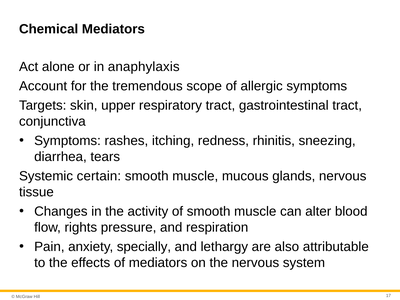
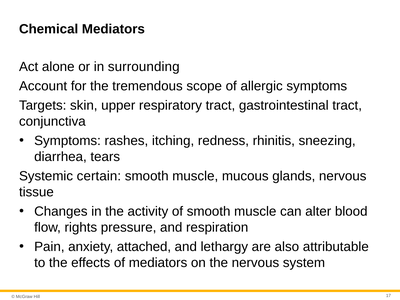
anaphylaxis: anaphylaxis -> surrounding
specially: specially -> attached
